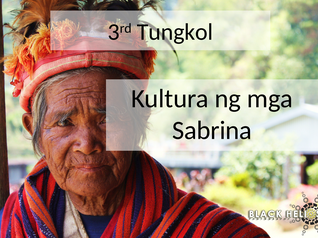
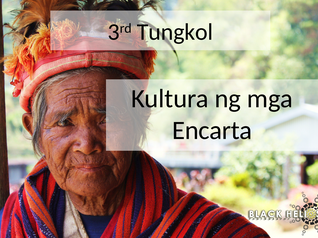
Sabrina: Sabrina -> Encarta
